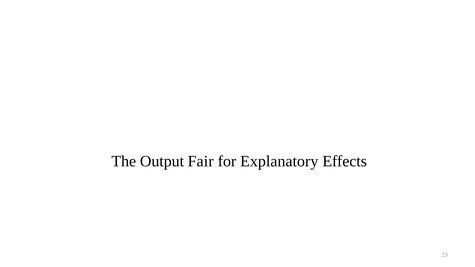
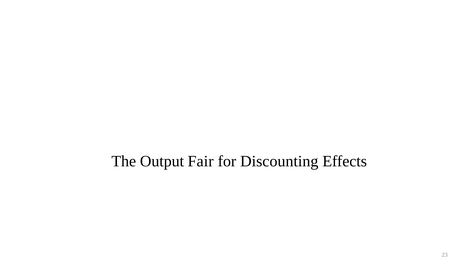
Explanatory: Explanatory -> Discounting
